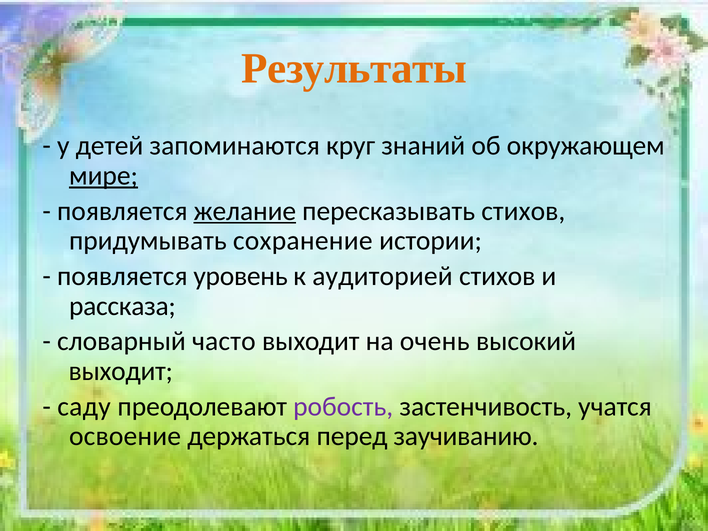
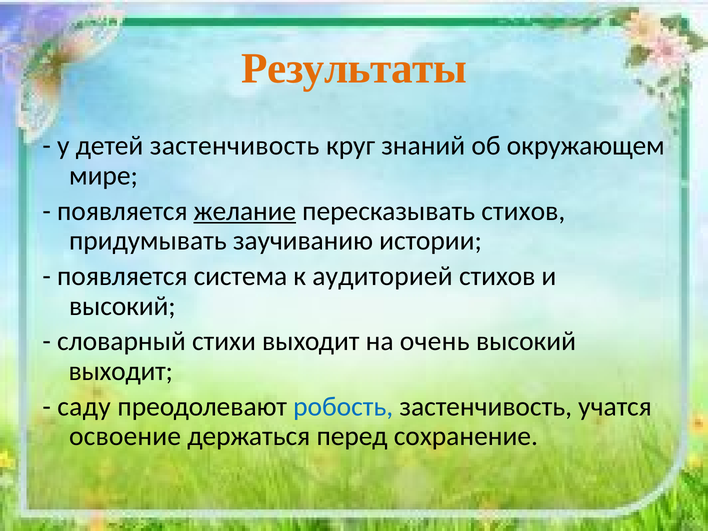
детей запоминаются: запоминаются -> застенчивость
мире underline: present -> none
сохранение: сохранение -> заучиванию
уровень: уровень -> система
рассказа at (122, 306): рассказа -> высокий
часто: часто -> стихи
робость colour: purple -> blue
заучиванию: заучиванию -> сохранение
